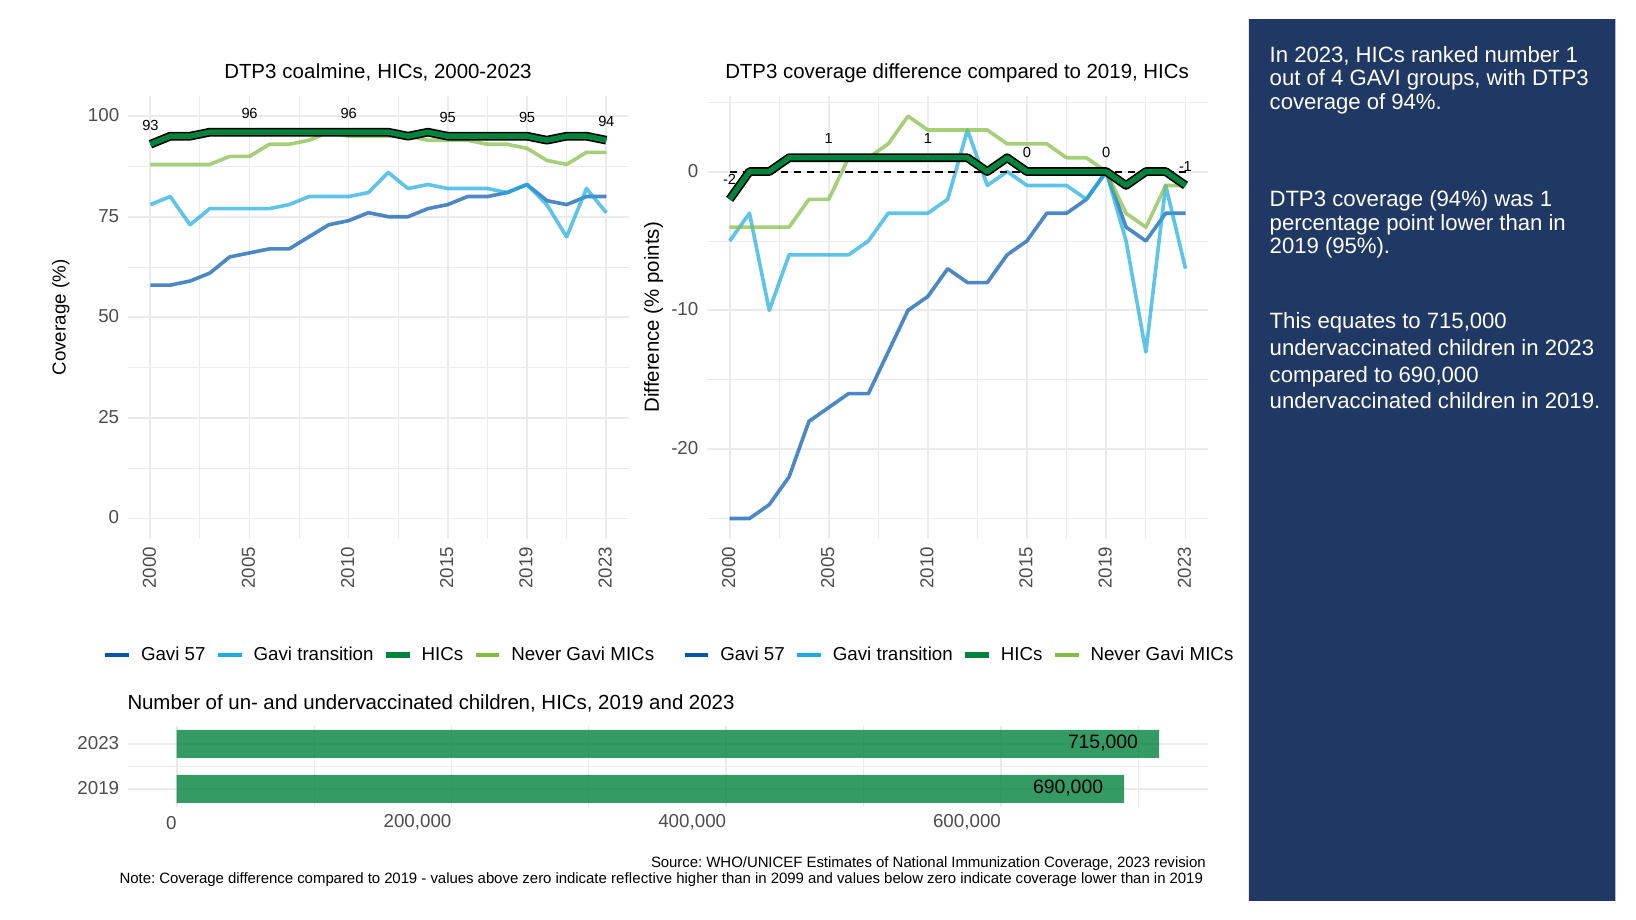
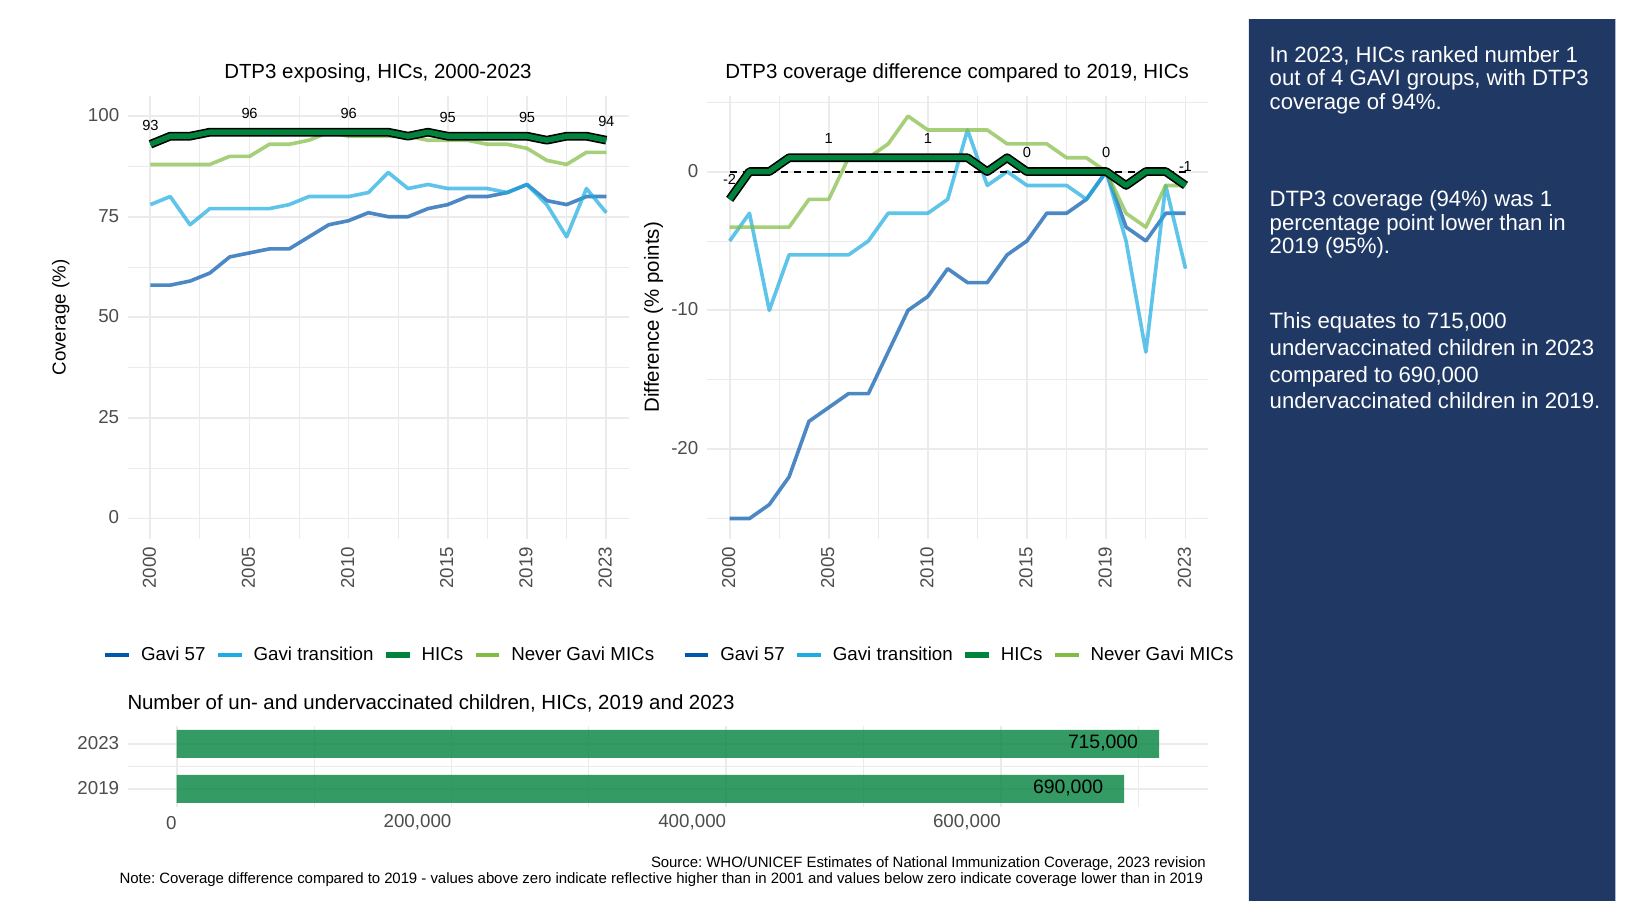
coalmine: coalmine -> exposing
2099: 2099 -> 2001
